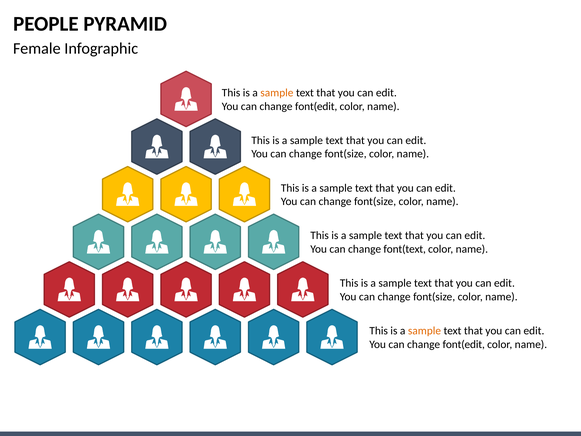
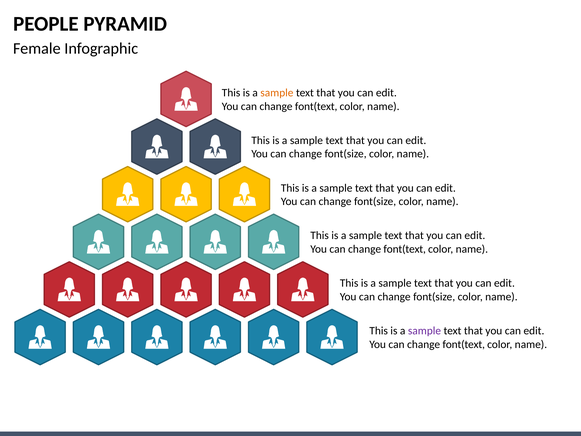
font(edit at (316, 106): font(edit -> font(text
sample at (424, 331) colour: orange -> purple
font(edit at (464, 344): font(edit -> font(text
